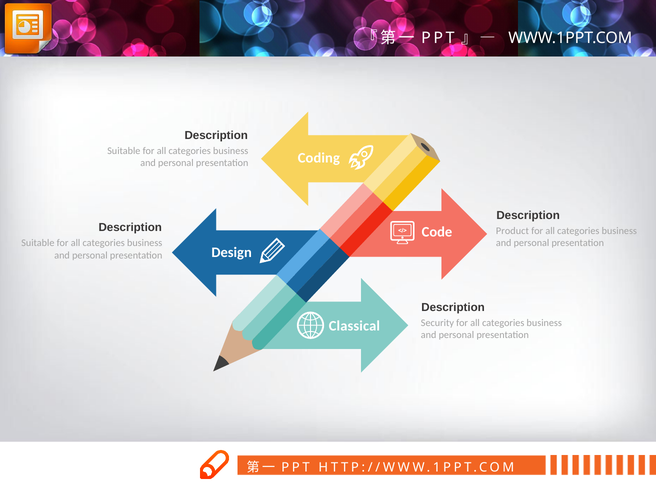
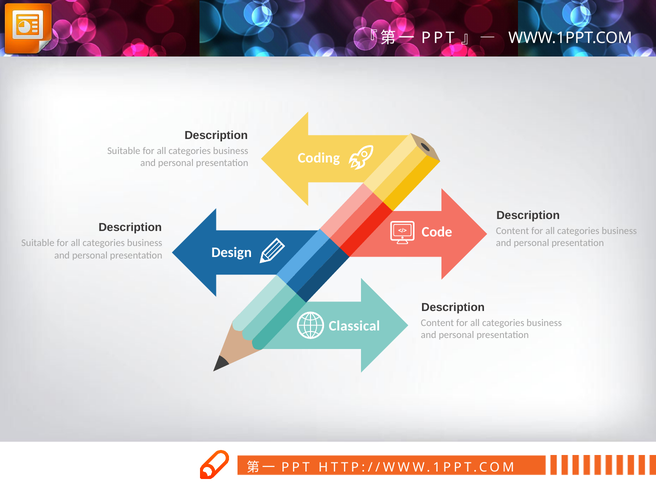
Product at (512, 231): Product -> Content
Security at (437, 323): Security -> Content
